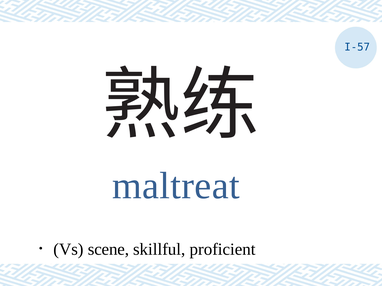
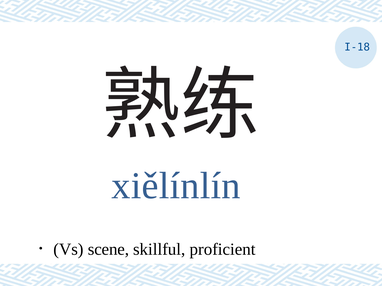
I-57: I-57 -> I-18
maltreat: maltreat -> xiělínlín
